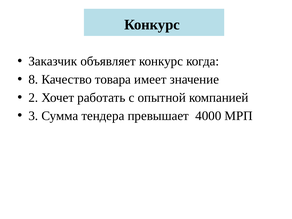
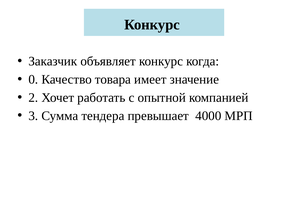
8: 8 -> 0
